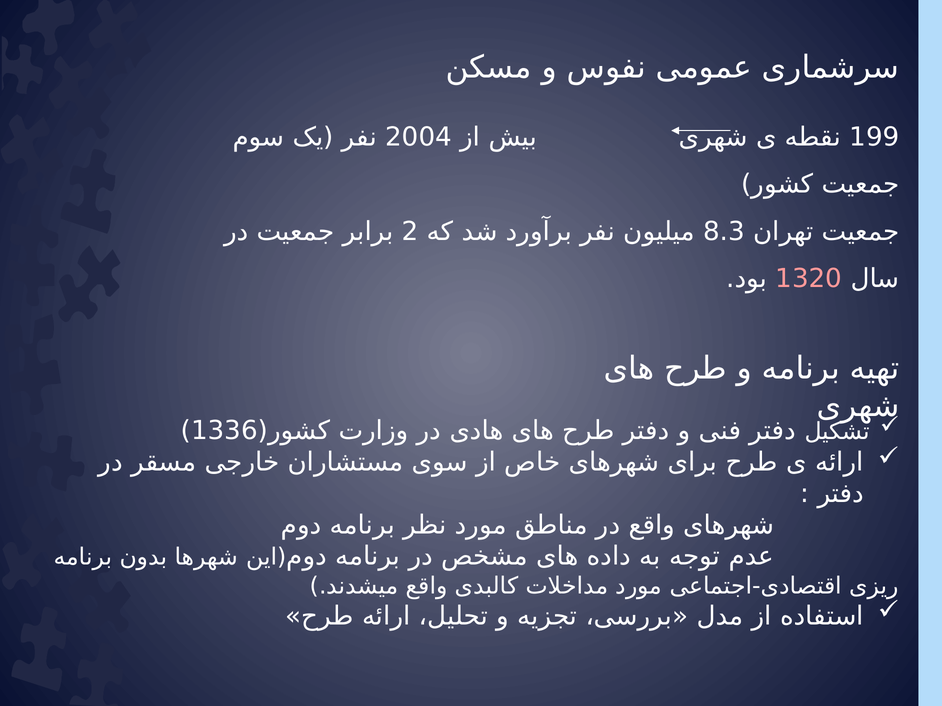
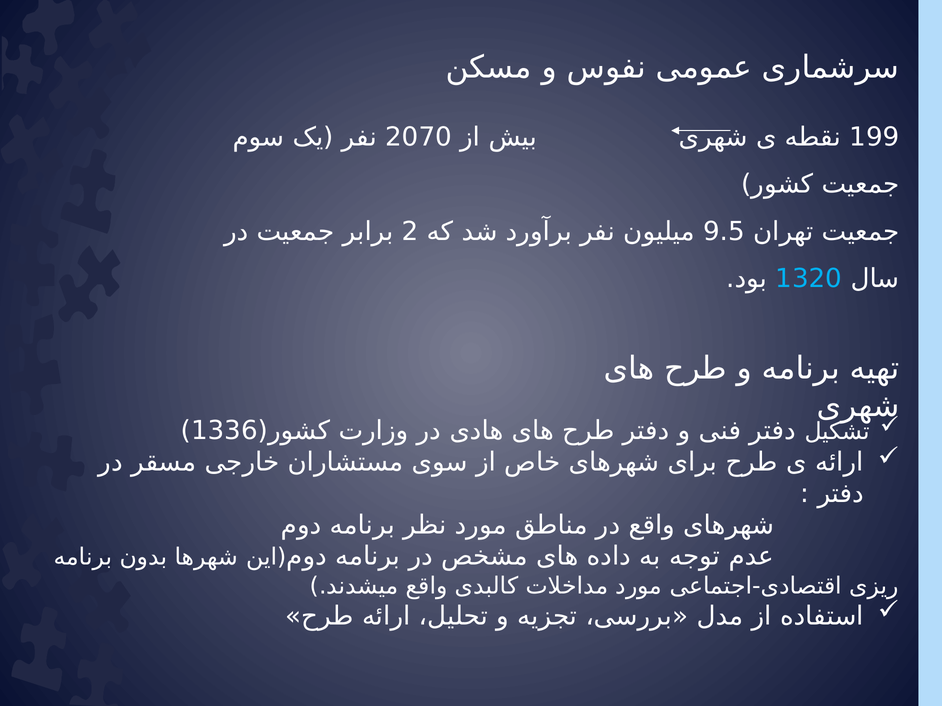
2004: 2004 -> 2070
8.3: 8.3 -> 9.5
1320 colour: pink -> light blue
